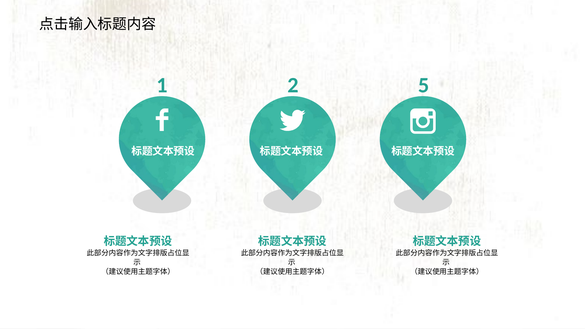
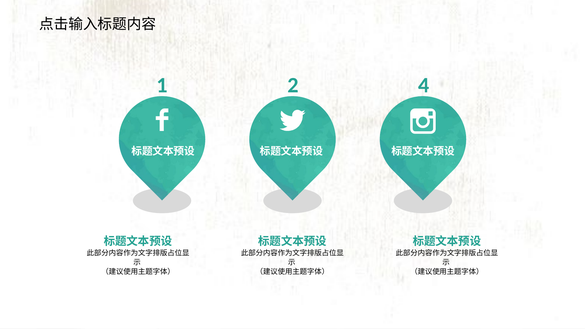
5: 5 -> 4
